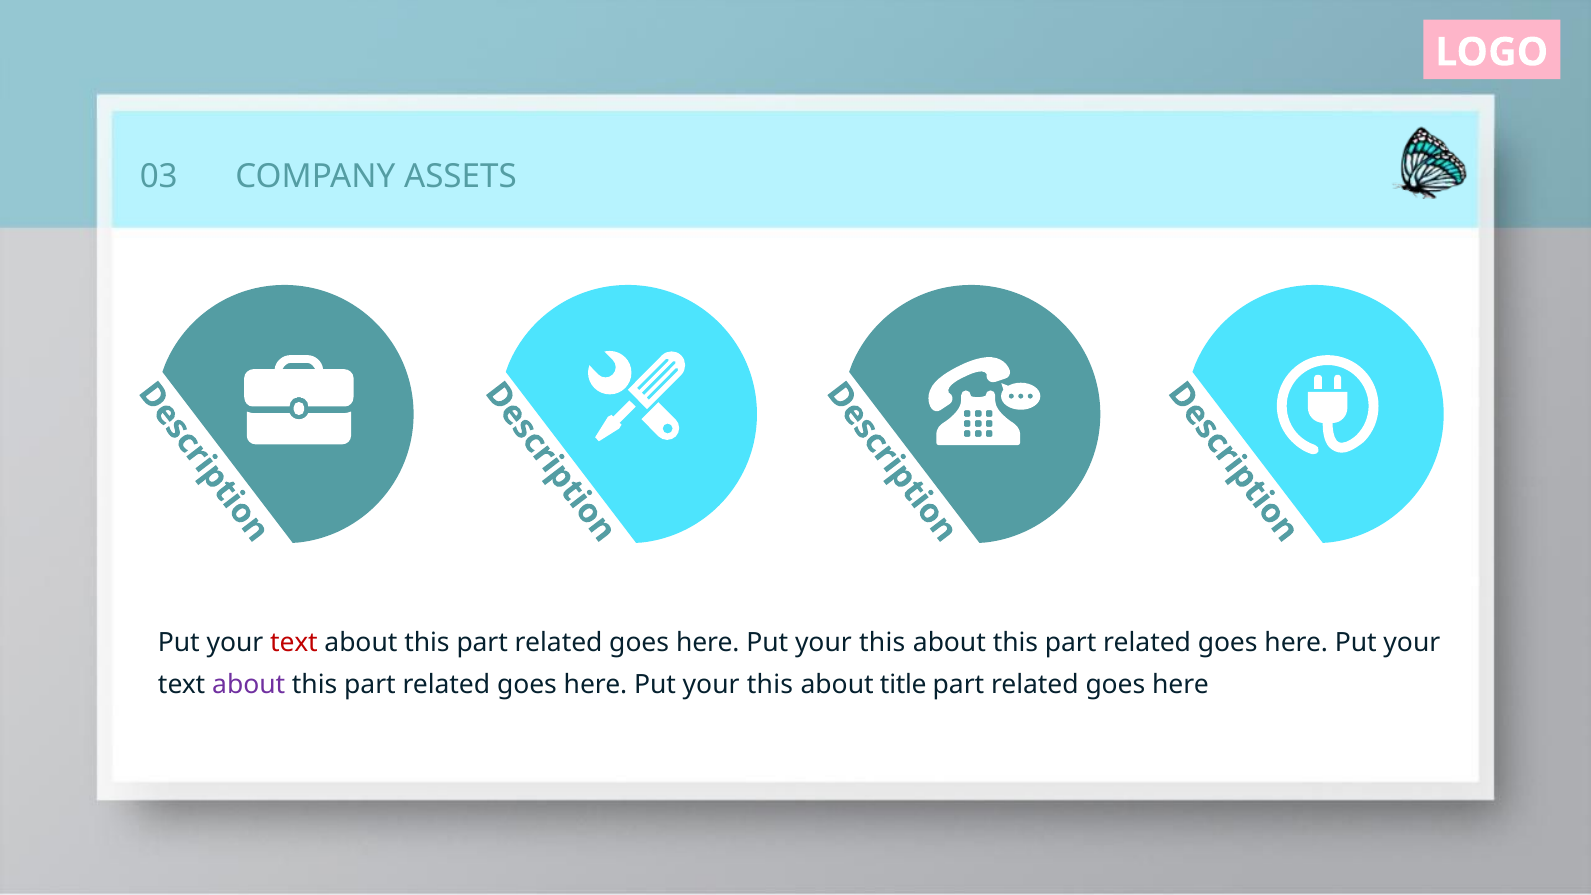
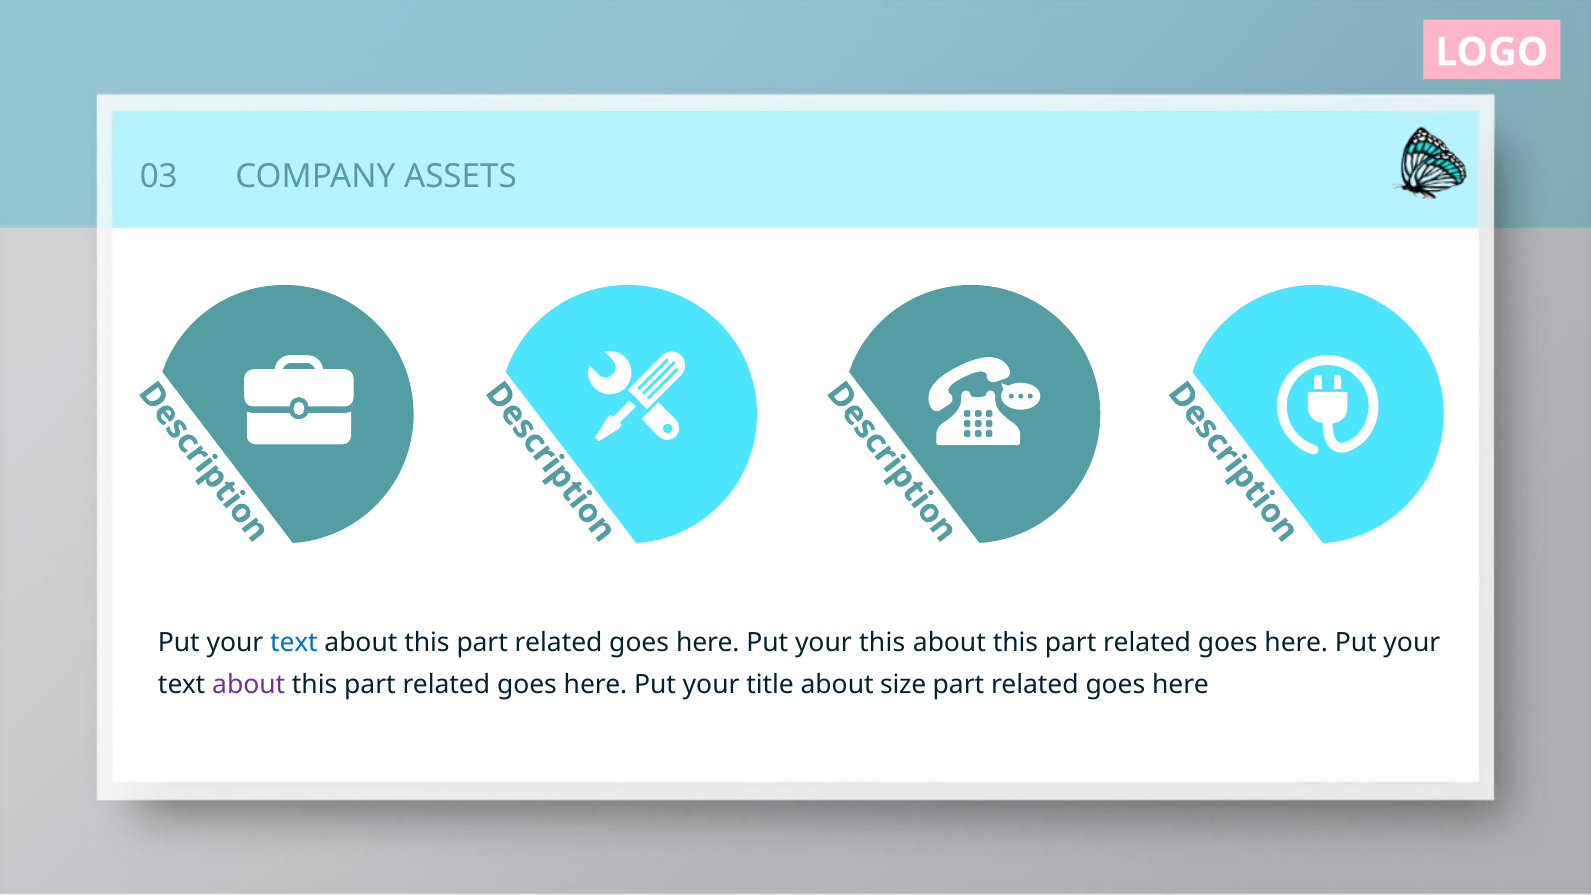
text at (294, 643) colour: red -> blue
this at (770, 684): this -> title
title: title -> size
